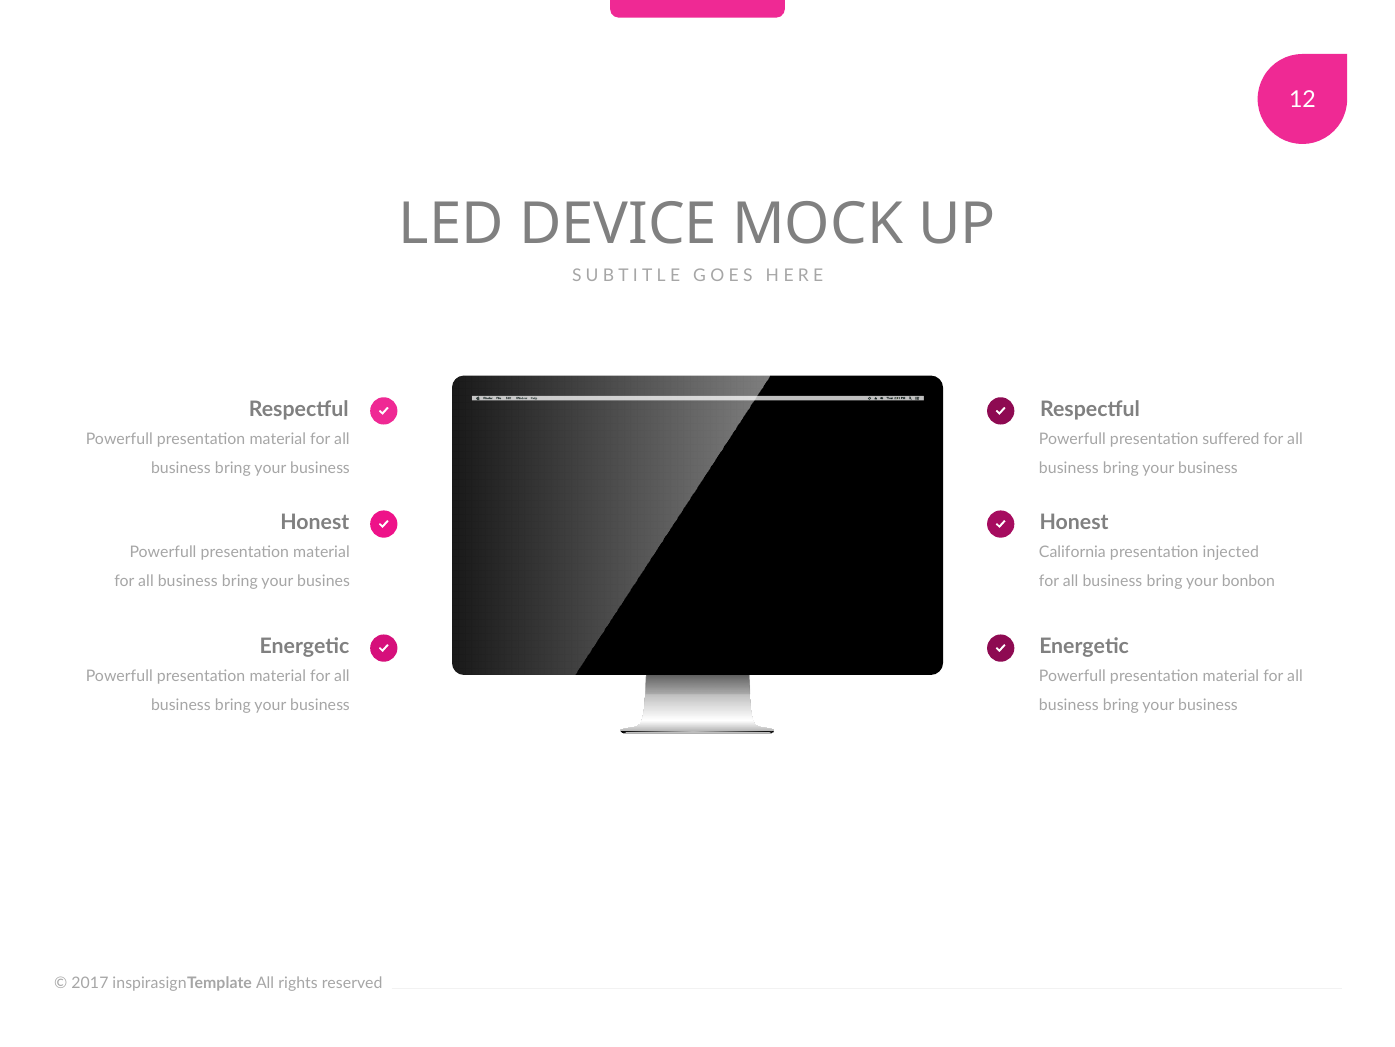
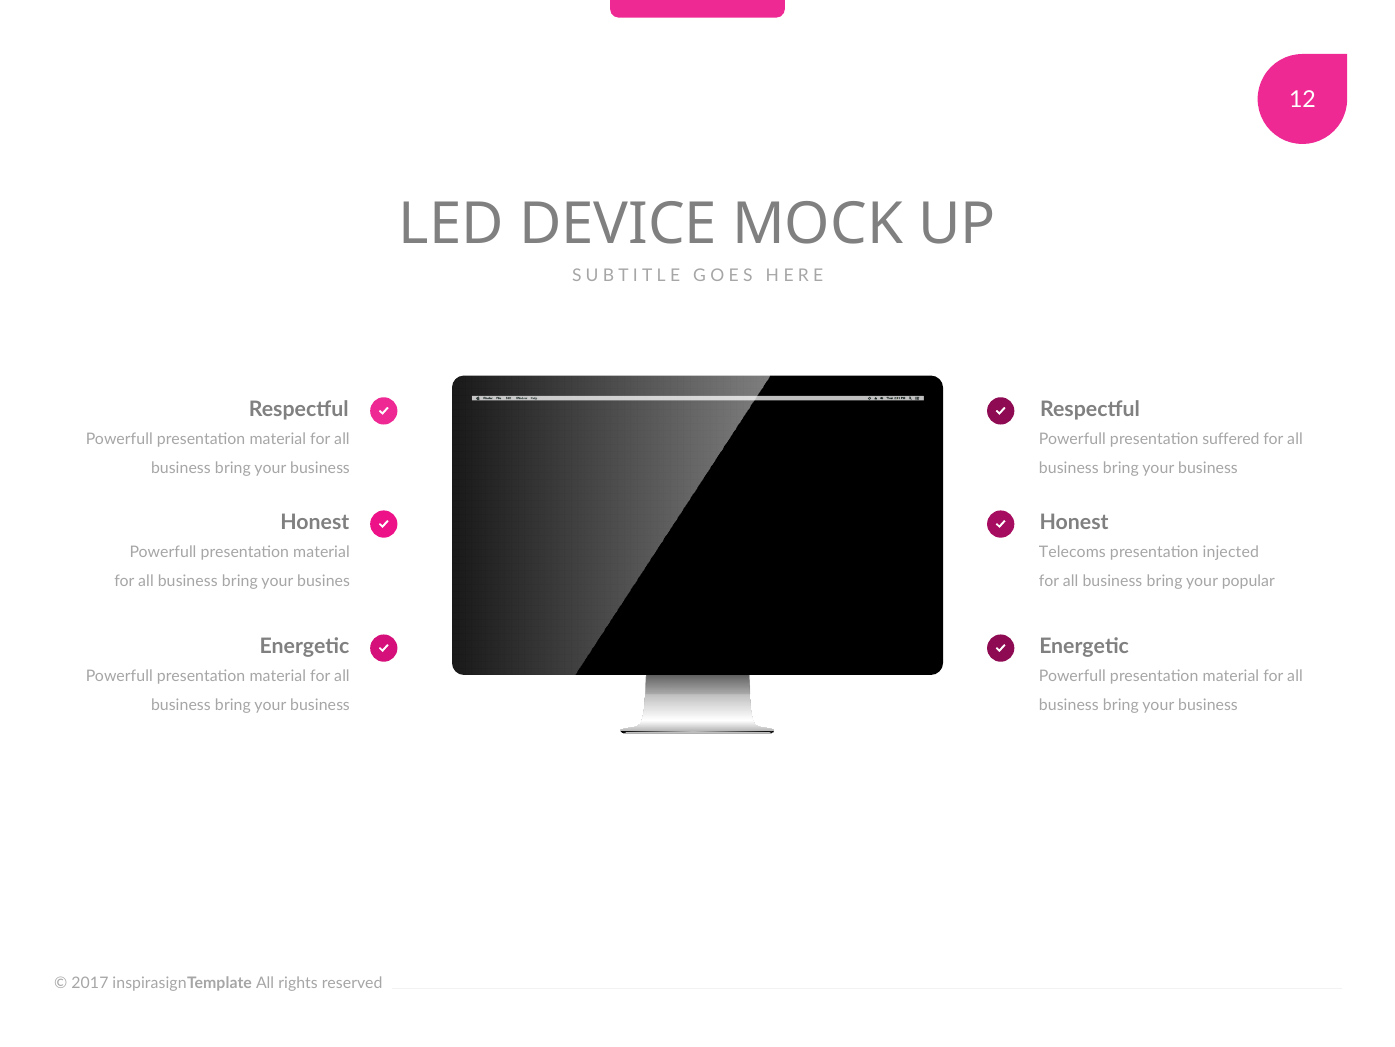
California: California -> Telecoms
bonbon: bonbon -> popular
